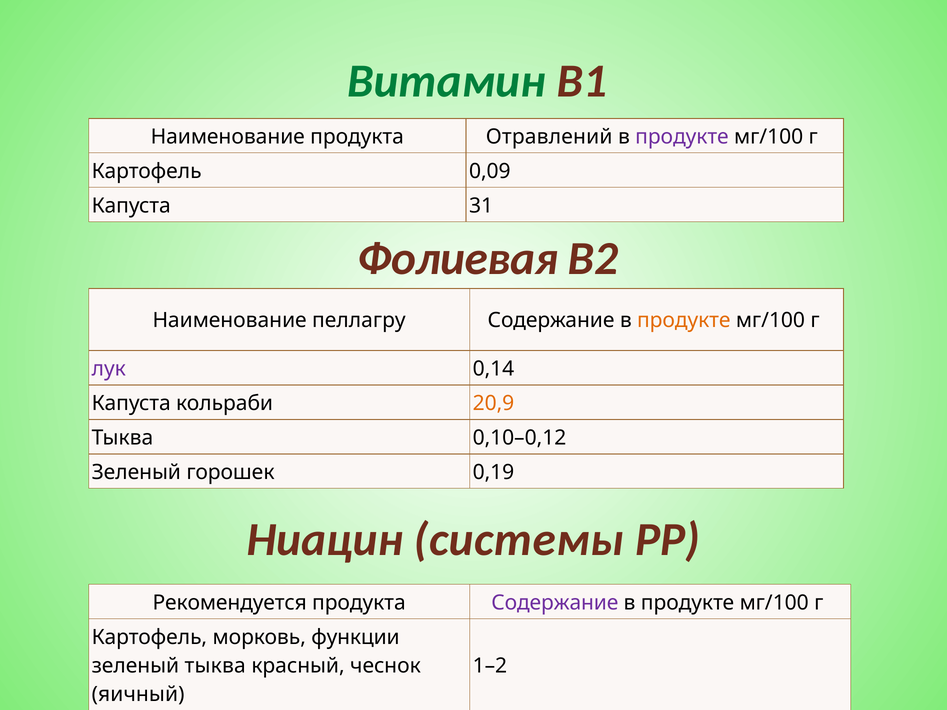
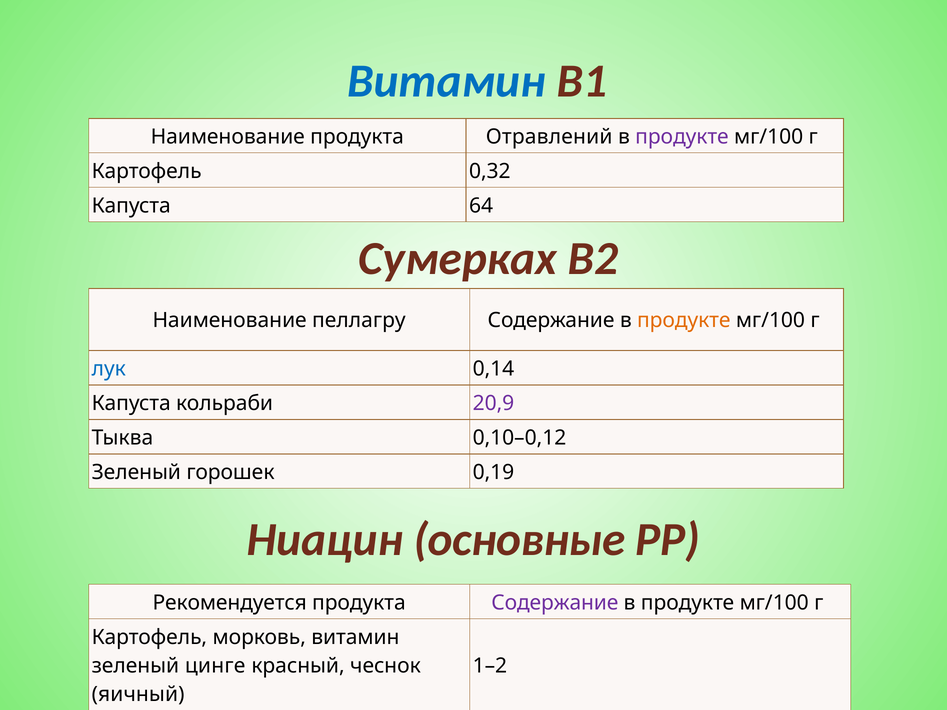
Витамин at (447, 81) colour: green -> blue
0,09: 0,09 -> 0,32
31: 31 -> 64
Фолиевая: Фолиевая -> Сумерках
лук colour: purple -> blue
20,9 colour: orange -> purple
системы: системы -> основные
морковь функции: функции -> витамин
зеленый тыква: тыква -> цинге
